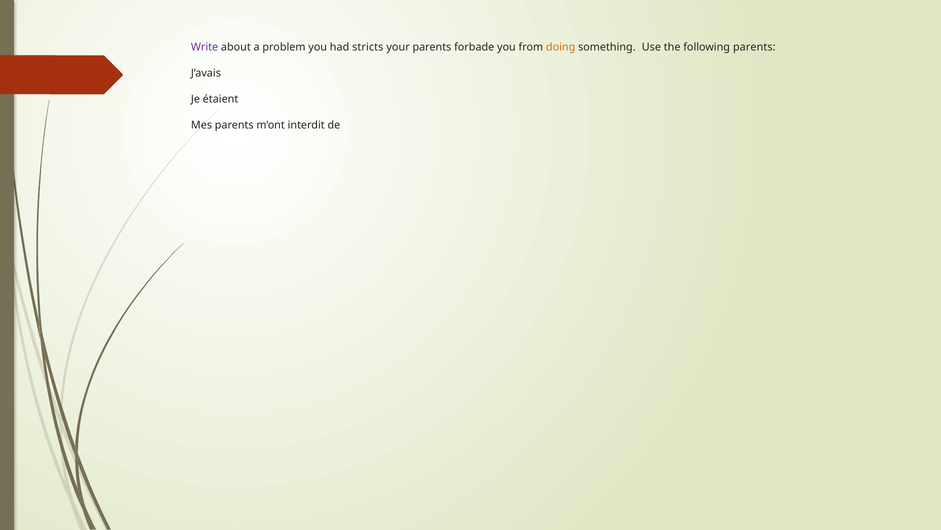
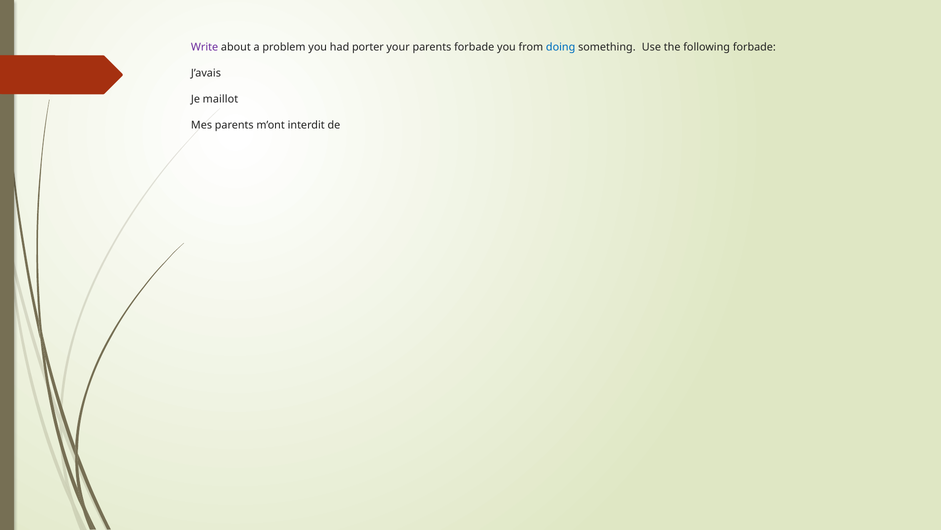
stricts: stricts -> porter
doing colour: orange -> blue
following parents: parents -> forbade
étaient: étaient -> maillot
